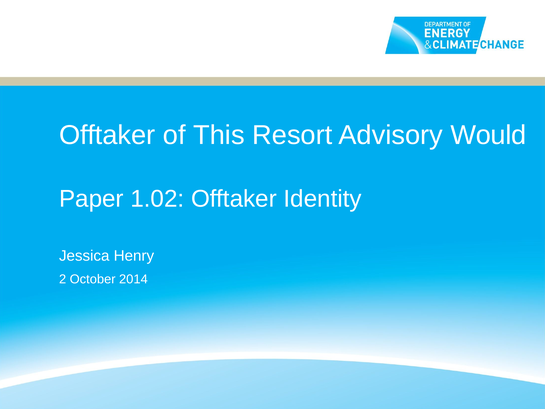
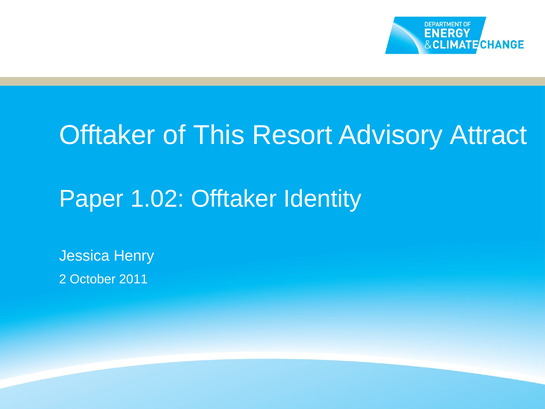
Would: Would -> Attract
2014: 2014 -> 2011
